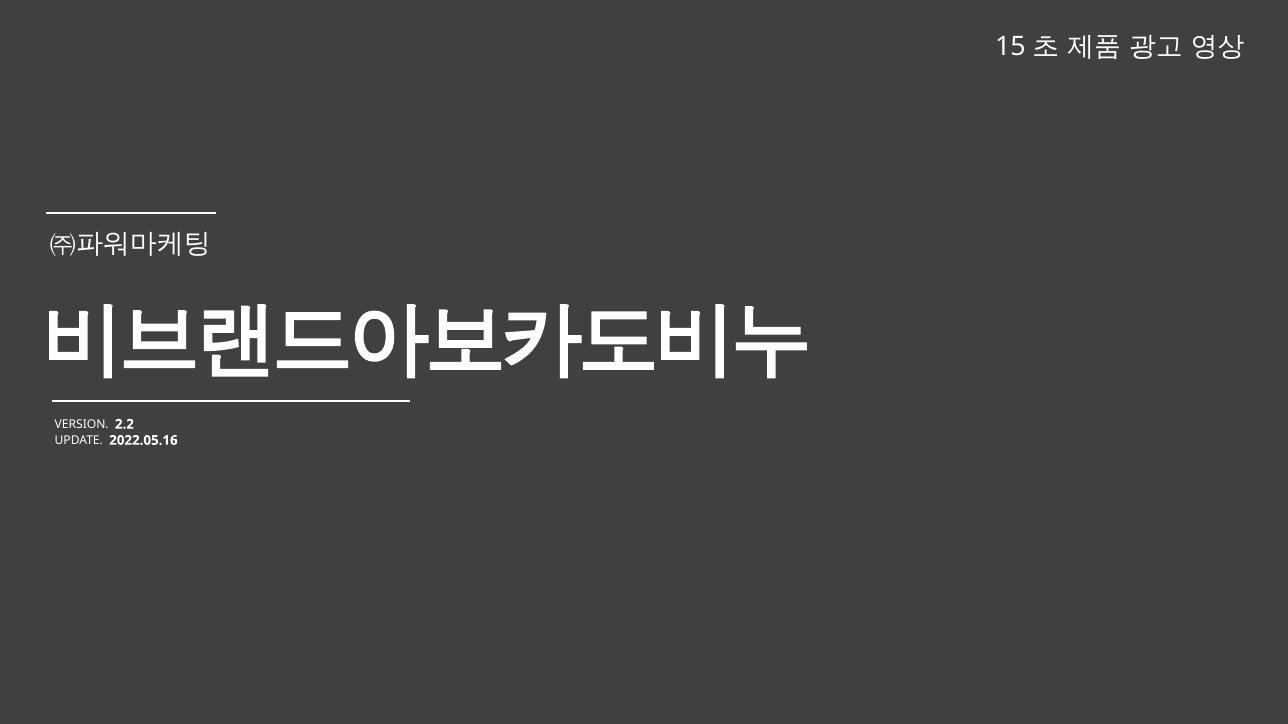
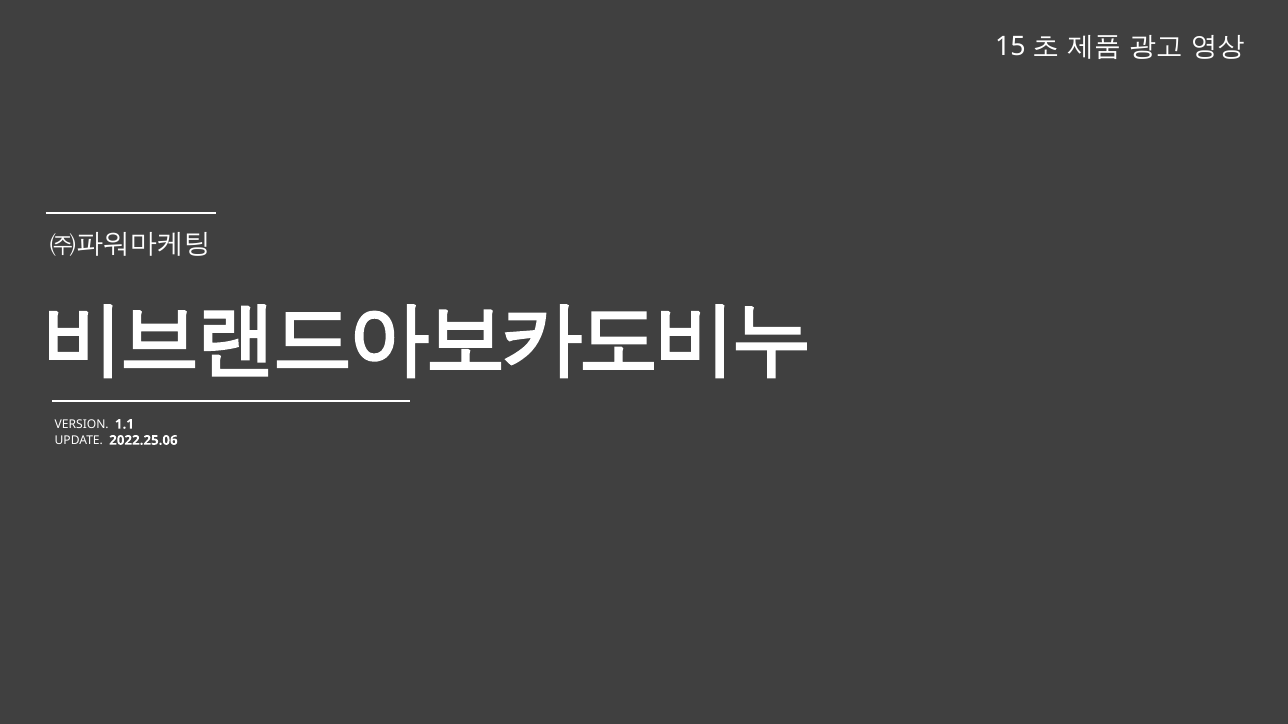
2.2: 2.2 -> 1.1
2022.05.16: 2022.05.16 -> 2022.25.06
